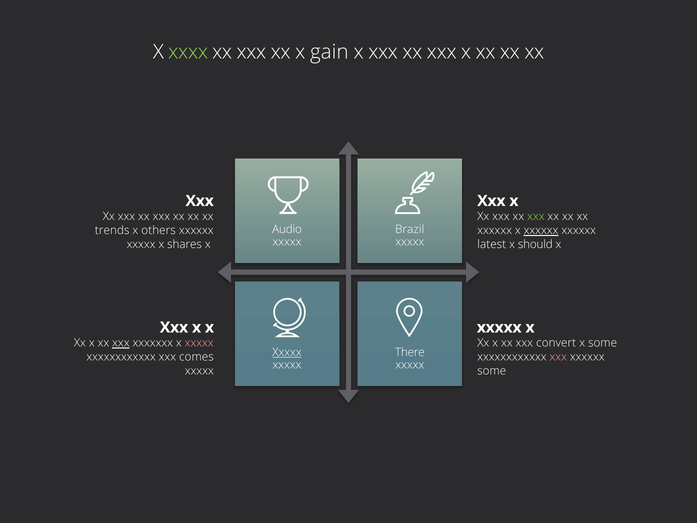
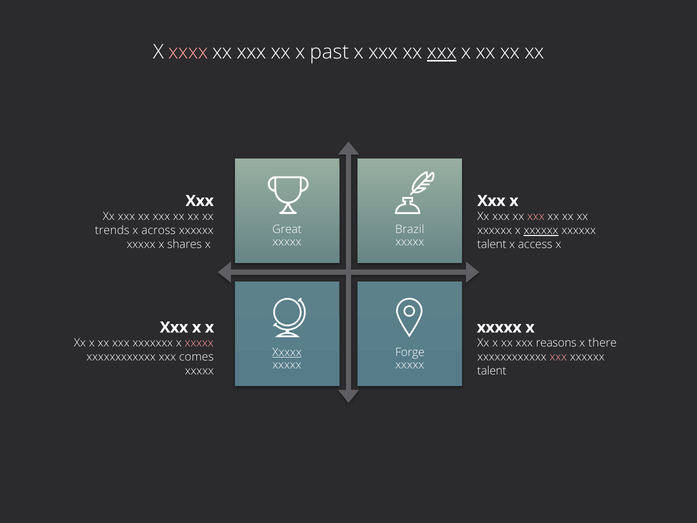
xxxx colour: light green -> pink
gain: gain -> past
xxx at (442, 52) underline: none -> present
xxx at (536, 216) colour: light green -> pink
Audio: Audio -> Great
others: others -> across
latest at (492, 244): latest -> talent
should: should -> access
xxx at (121, 343) underline: present -> none
convert: convert -> reasons
x some: some -> there
There: There -> Forge
some at (492, 371): some -> talent
